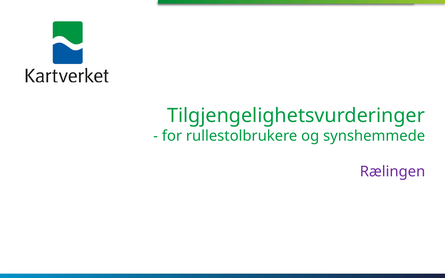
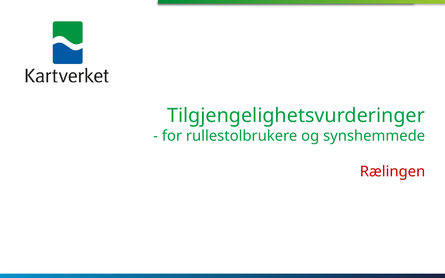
Rælingen colour: purple -> red
